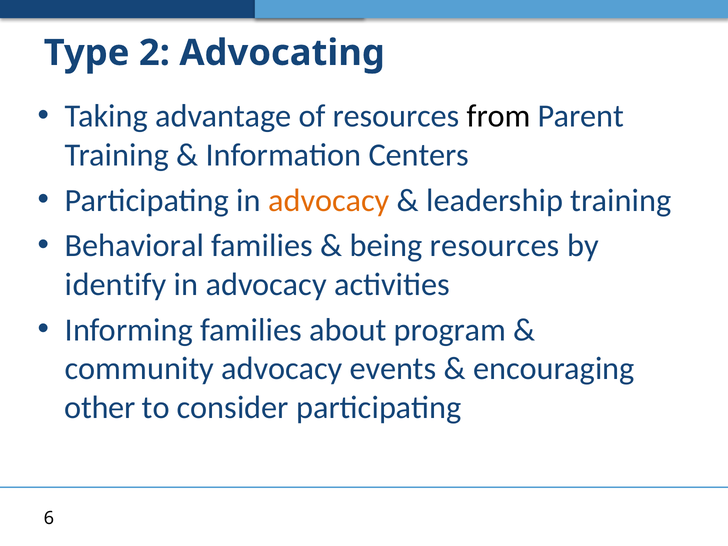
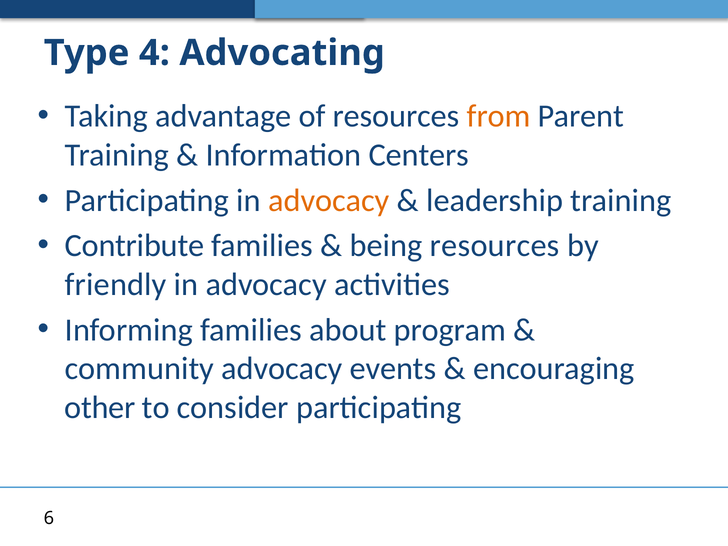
2: 2 -> 4
from colour: black -> orange
Behavioral: Behavioral -> Contribute
identify: identify -> friendly
